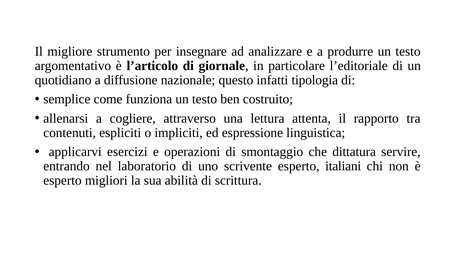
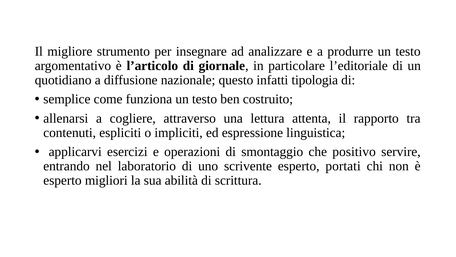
dittatura: dittatura -> positivo
italiani: italiani -> portati
